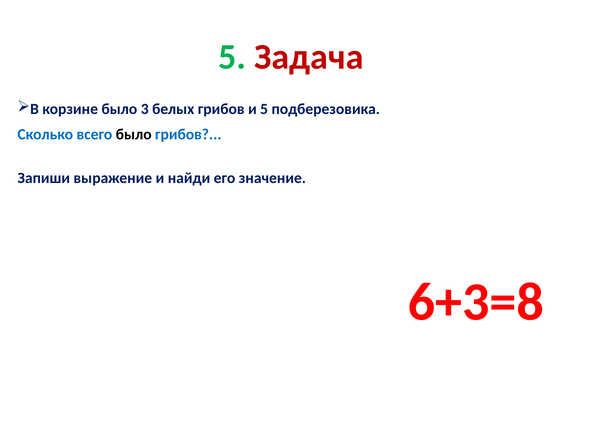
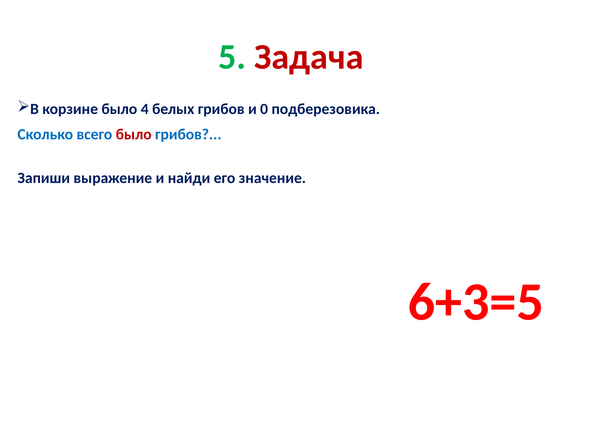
3: 3 -> 4
и 5: 5 -> 0
было at (134, 134) colour: black -> red
6+3=8: 6+3=8 -> 6+3=5
